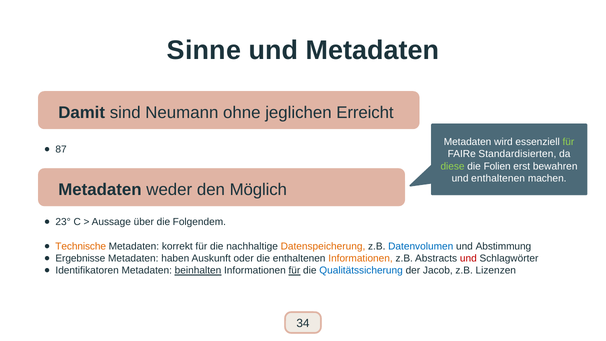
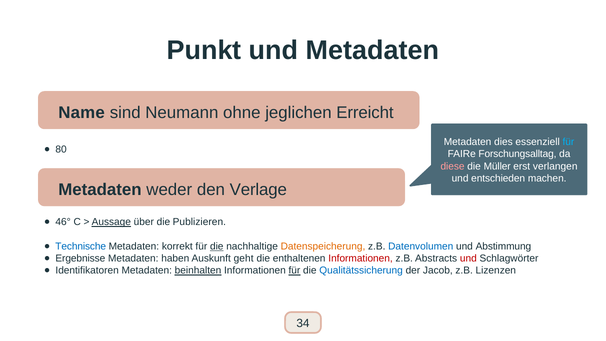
Sinne: Sinne -> Punkt
Damit: Damit -> Name
wird: wird -> dies
für at (568, 142) colour: light green -> light blue
87: 87 -> 80
Standardisierten: Standardisierten -> Forschungsalltag
diese colour: light green -> pink
Folien: Folien -> Müller
bewahren: bewahren -> verlangen
und enthaltenen: enthaltenen -> entschieden
Möglich: Möglich -> Verlage
23°: 23° -> 46°
Aussage underline: none -> present
Folgendem: Folgendem -> Publizieren
Technische colour: orange -> blue
die at (217, 246) underline: none -> present
oder: oder -> geht
Informationen at (361, 258) colour: orange -> red
